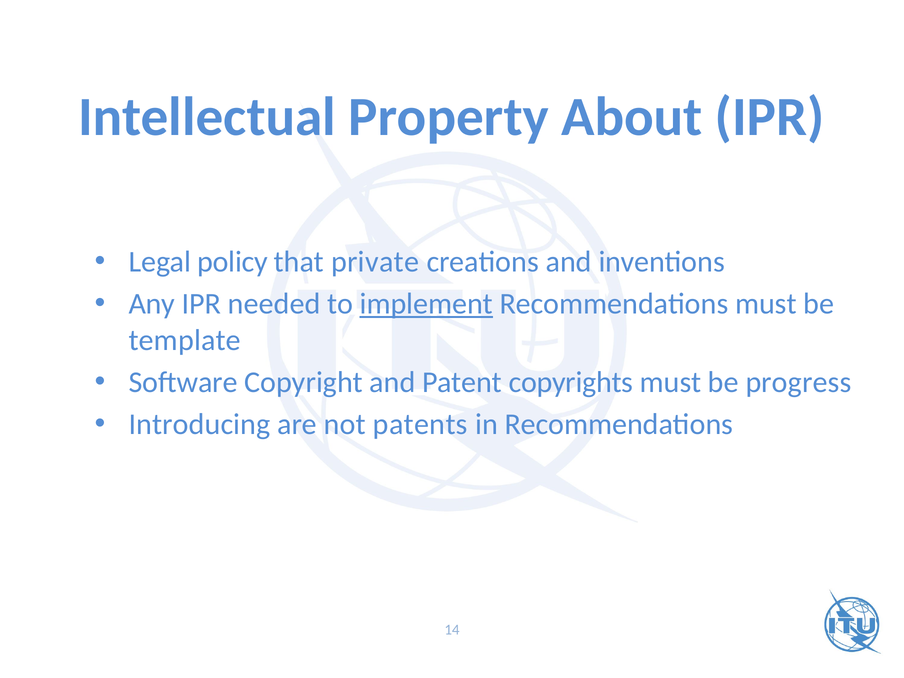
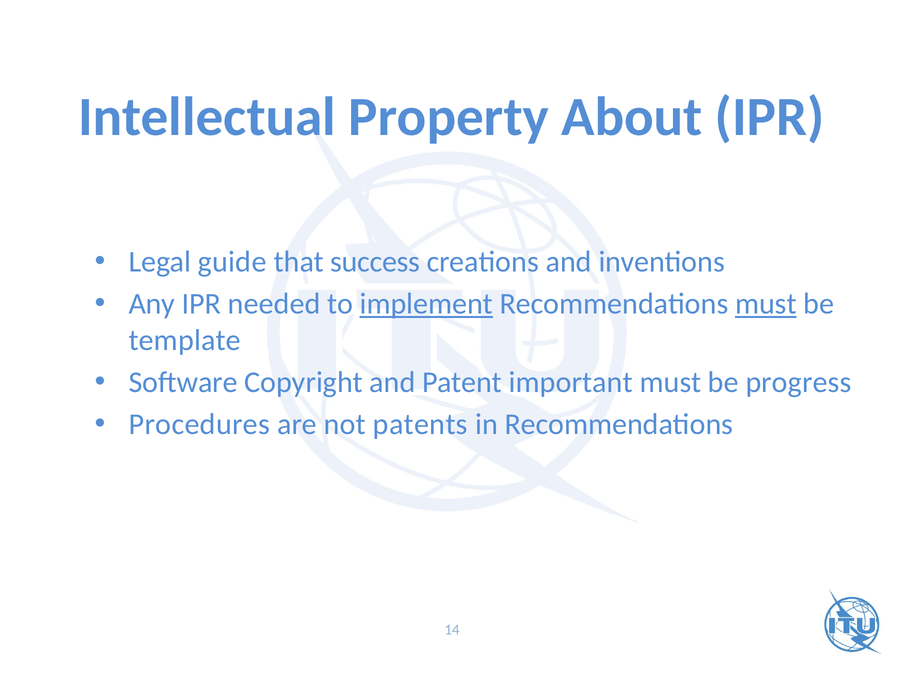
policy: policy -> guide
private: private -> success
must at (766, 304) underline: none -> present
copyrights: copyrights -> important
Introducing: Introducing -> Procedures
